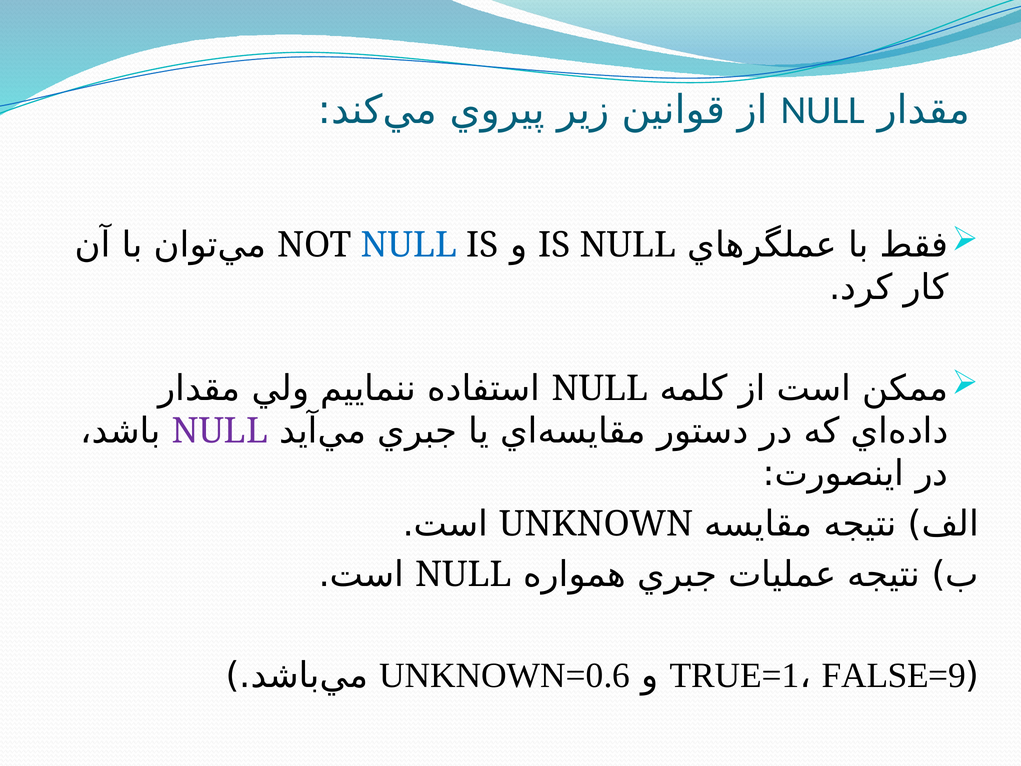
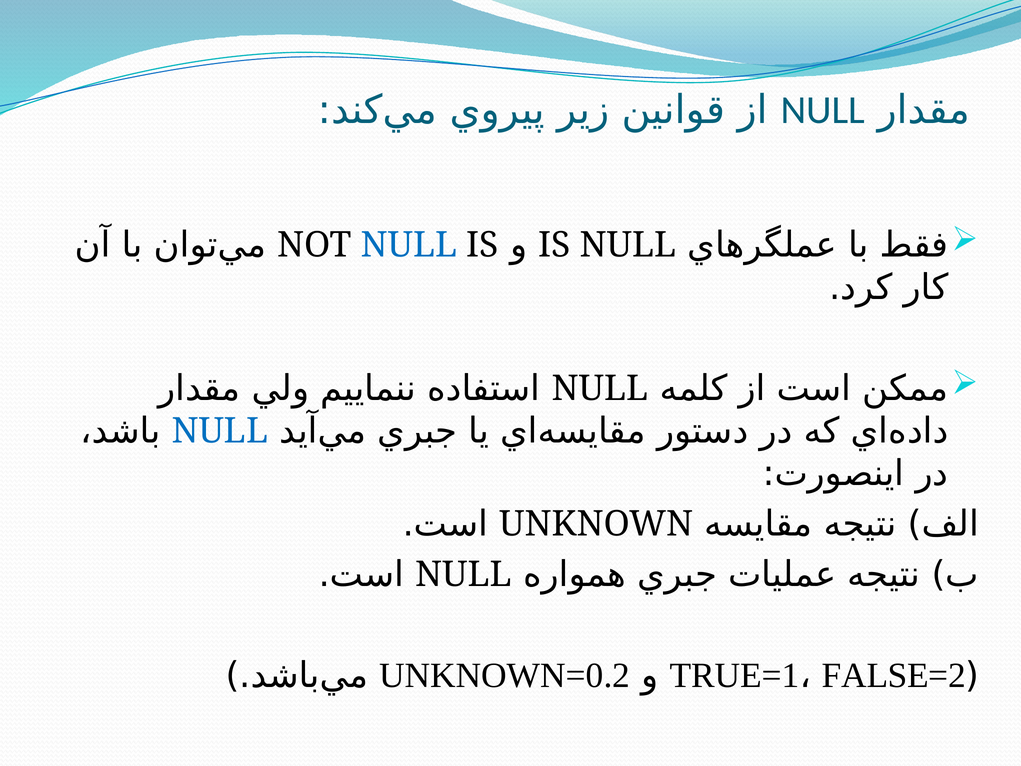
NULL at (220, 431) colour: purple -> blue
UNKNOWN=0.6: UNKNOWN=0.6 -> UNKNOWN=0.2
FALSE=9: FALSE=9 -> FALSE=2
